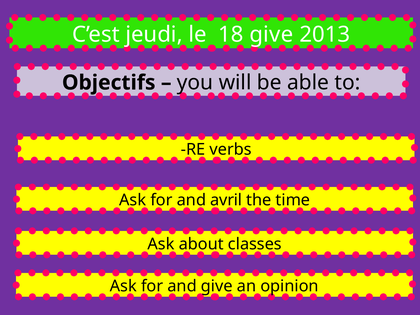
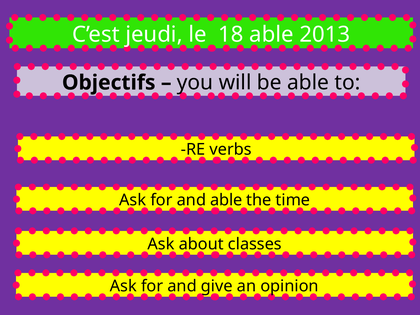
18 give: give -> able
and avril: avril -> able
